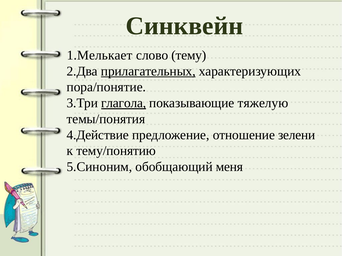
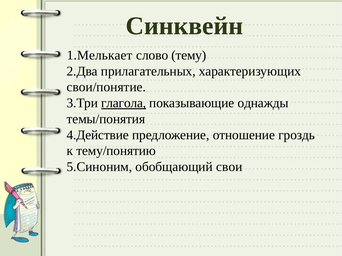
прилагательных underline: present -> none
пора/понятие: пора/понятие -> свои/понятие
тяжелую: тяжелую -> однажды
зелени: зелени -> гроздь
меня: меня -> свои
